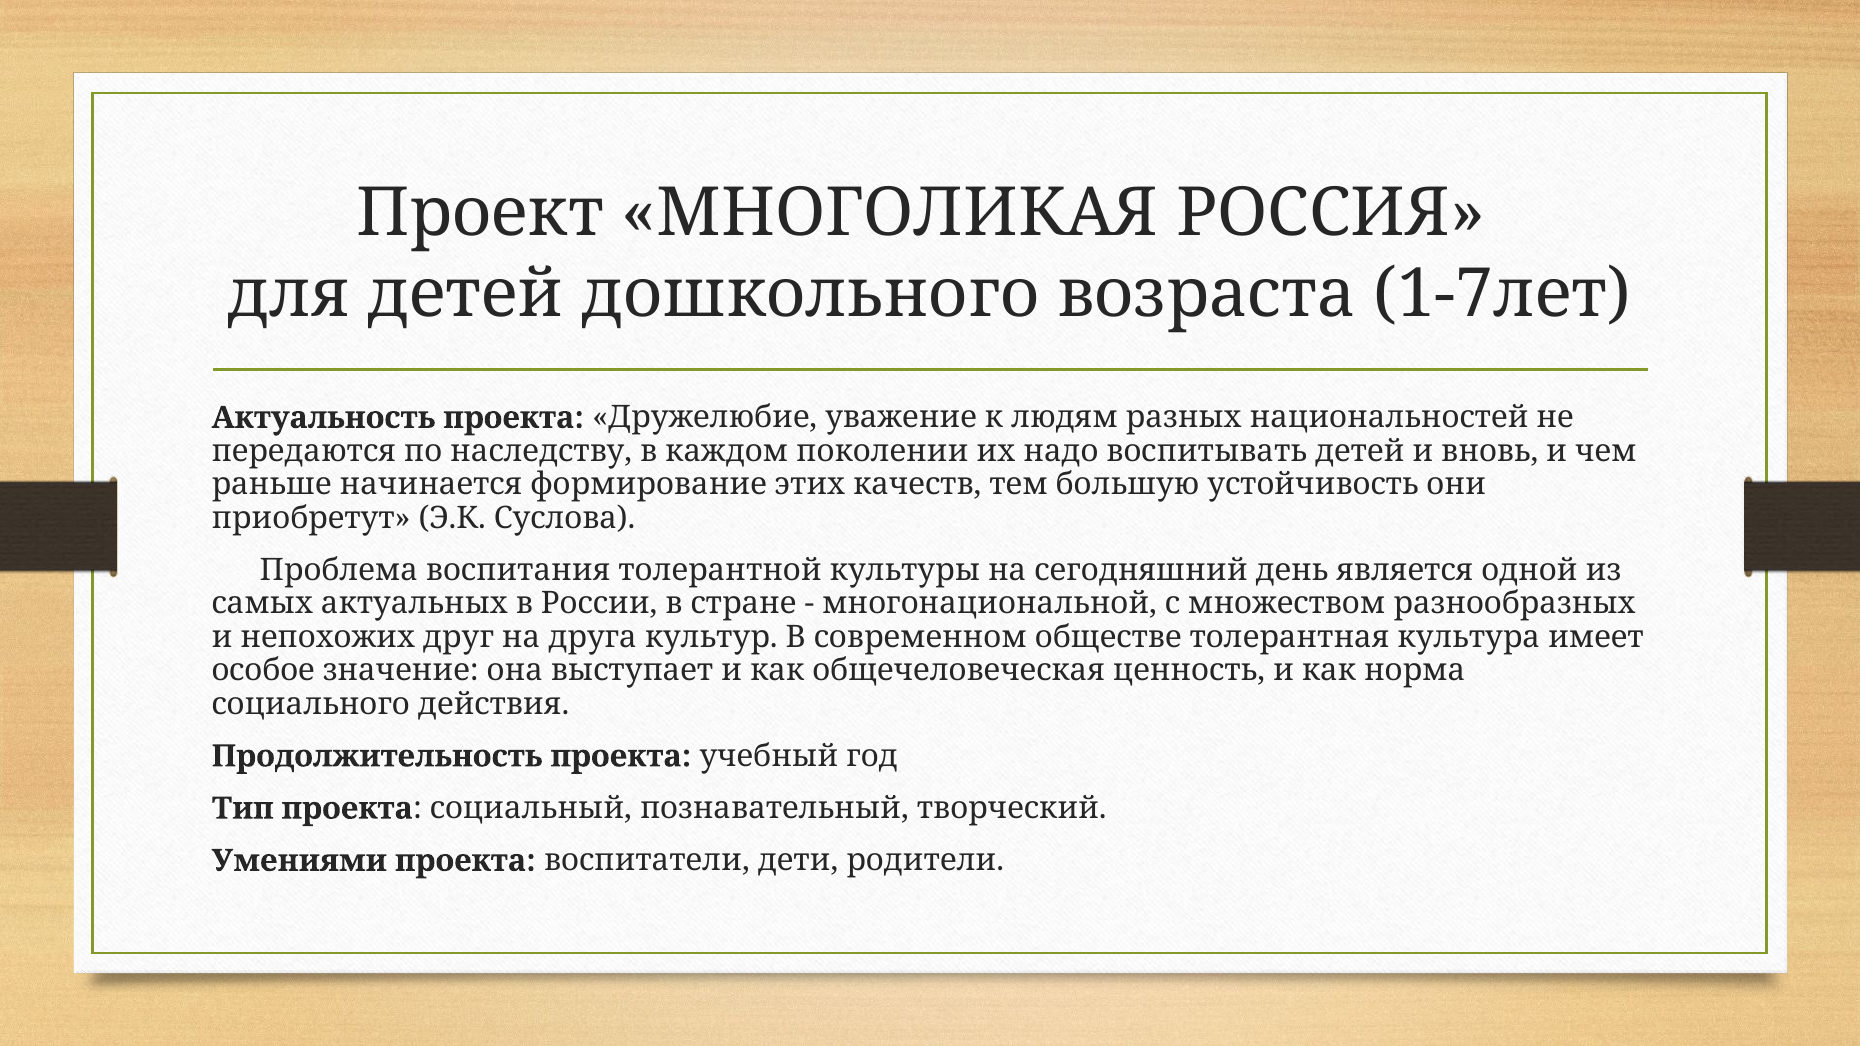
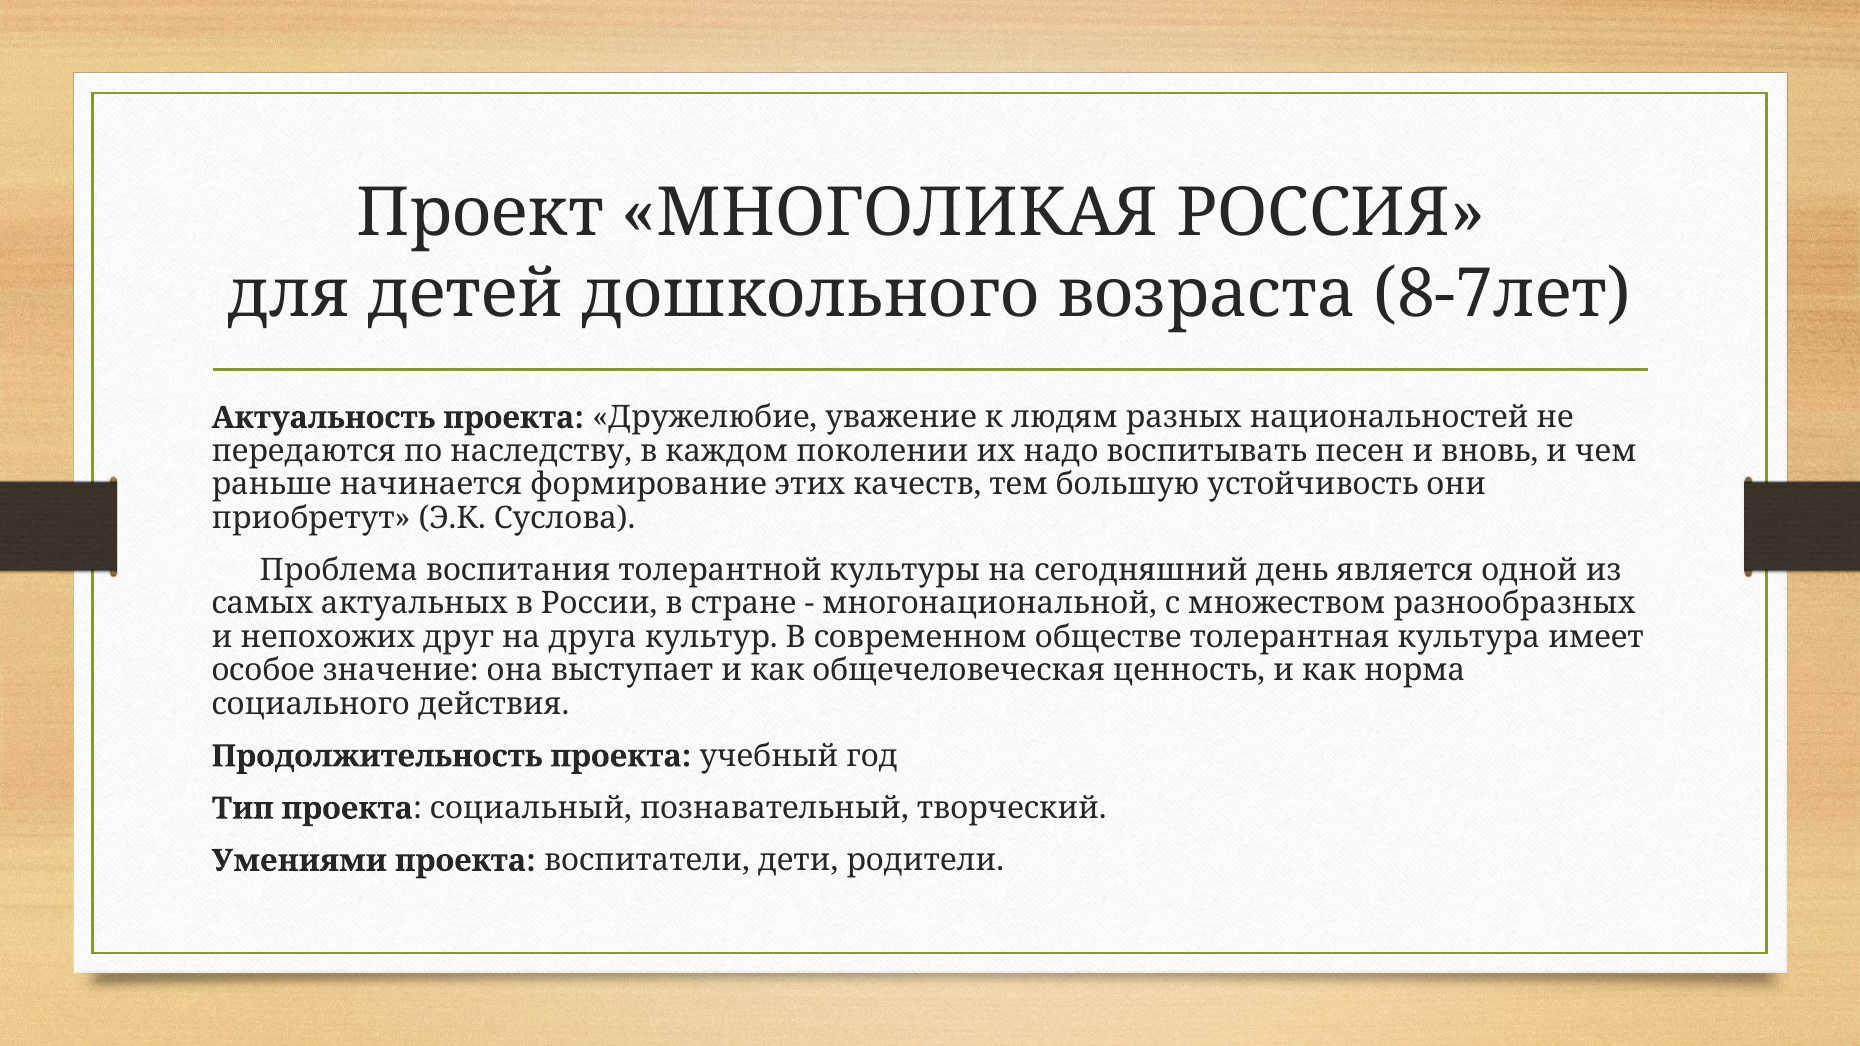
1-7лет: 1-7лет -> 8-7лет
воспитывать детей: детей -> песен
